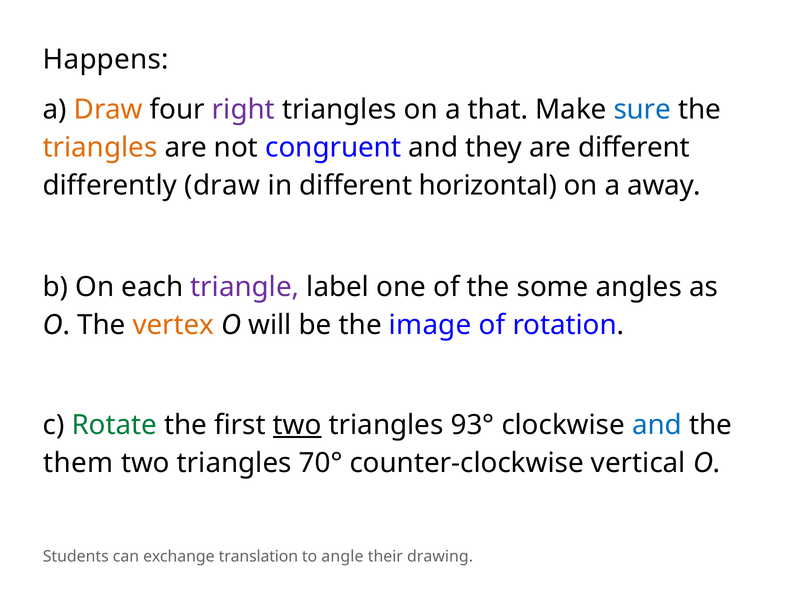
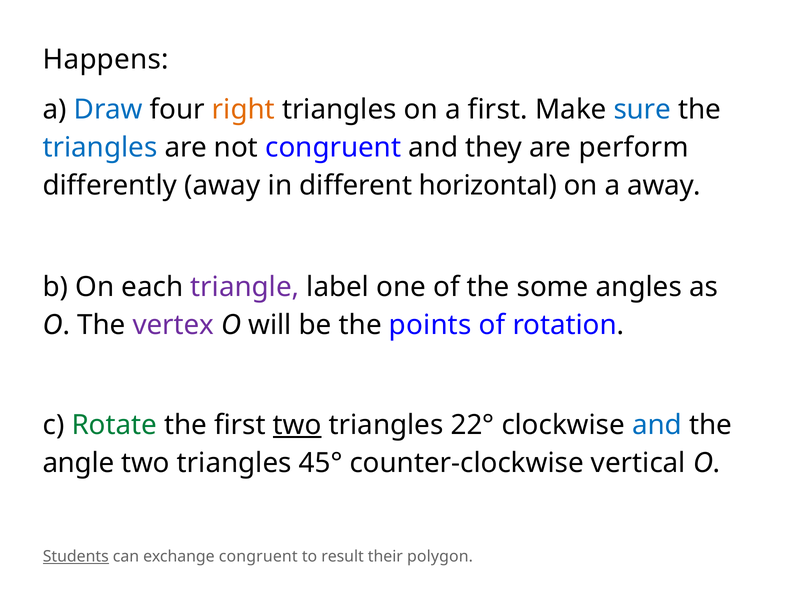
Draw at (108, 110) colour: orange -> blue
right colour: purple -> orange
a that: that -> first
triangles at (100, 148) colour: orange -> blue
are different: different -> perform
differently draw: draw -> away
vertex colour: orange -> purple
image: image -> points
93°: 93° -> 22°
them: them -> angle
70°: 70° -> 45°
Students underline: none -> present
exchange translation: translation -> congruent
angle: angle -> result
drawing: drawing -> polygon
